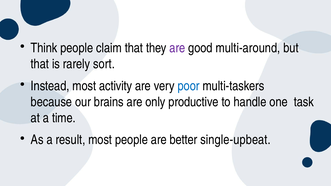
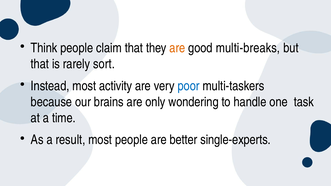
are at (177, 48) colour: purple -> orange
multi-around: multi-around -> multi-breaks
productive: productive -> wondering
single-upbeat: single-upbeat -> single-experts
